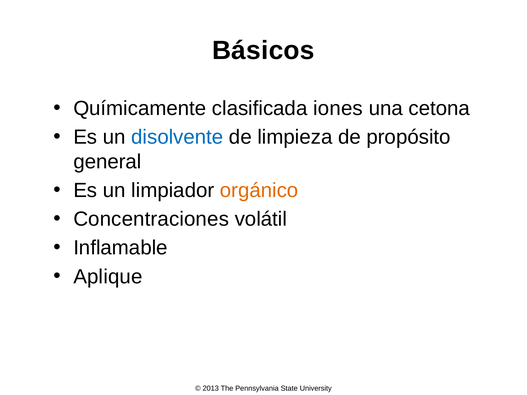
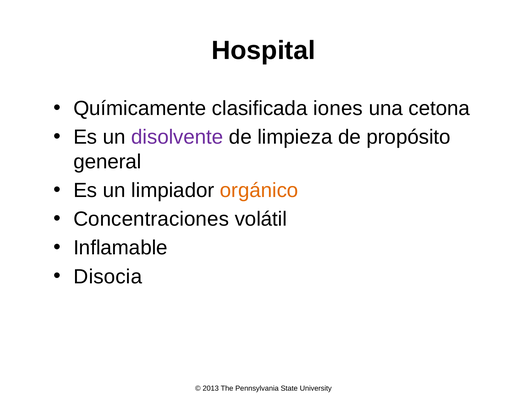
Básicos: Básicos -> Hospital
disolvente colour: blue -> purple
Aplique: Aplique -> Disocia
